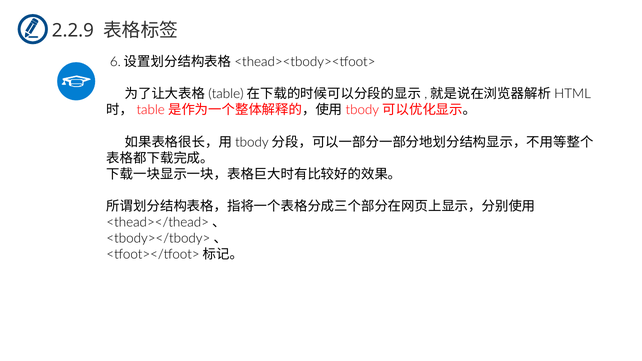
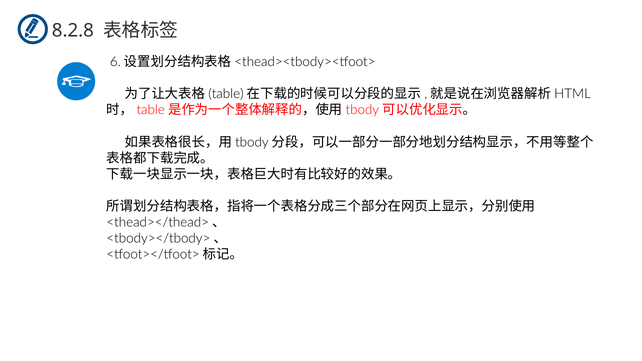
2.2.9: 2.2.9 -> 8.2.8
